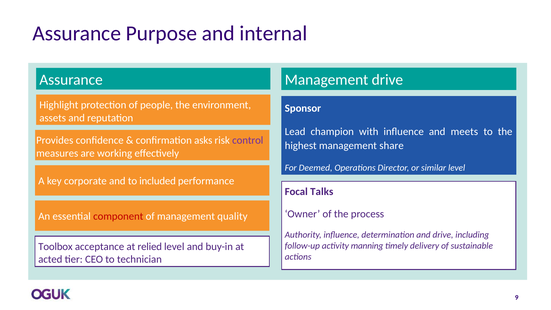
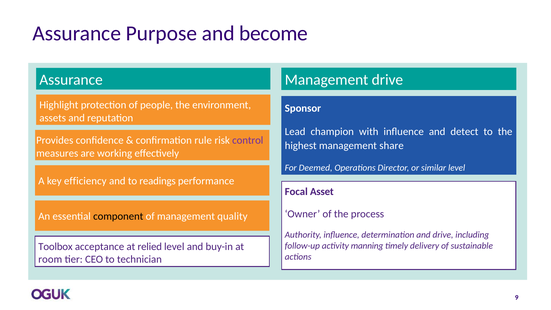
internal: internal -> become
meets: meets -> detect
asks: asks -> rule
corporate: corporate -> efficiency
included: included -> readings
Talks: Talks -> Asset
component colour: red -> black
acted: acted -> room
